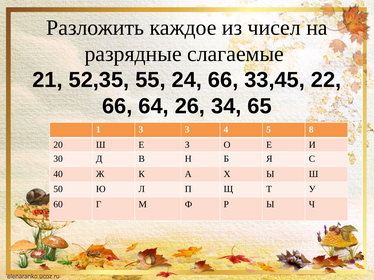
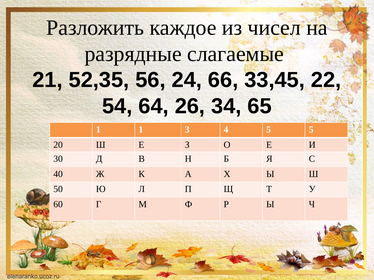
55: 55 -> 56
66 at (117, 106): 66 -> 54
1 3: 3 -> 1
5 8: 8 -> 5
